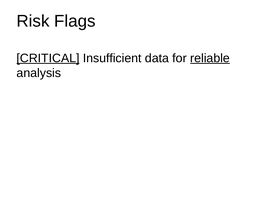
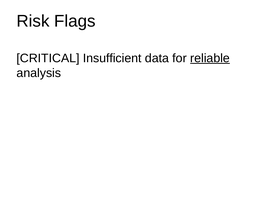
CRITICAL underline: present -> none
